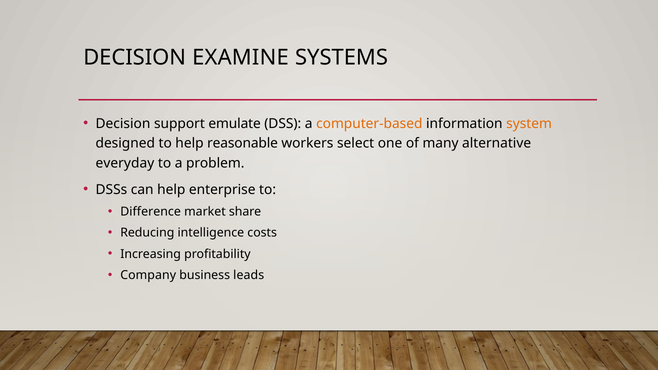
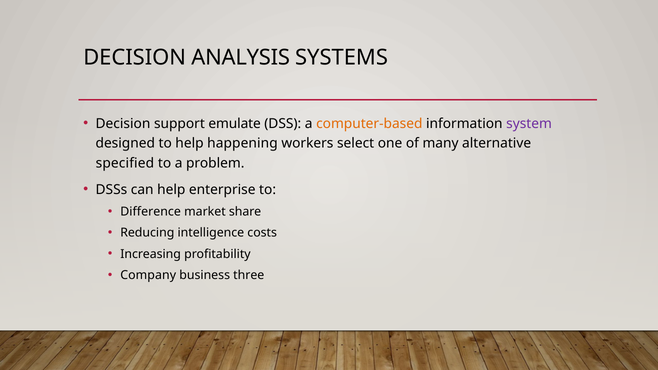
EXAMINE: EXAMINE -> ANALYSIS
system colour: orange -> purple
reasonable: reasonable -> happening
everyday: everyday -> specified
leads: leads -> three
